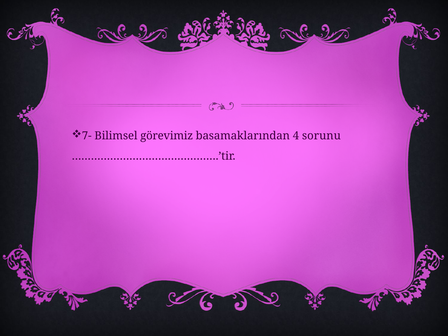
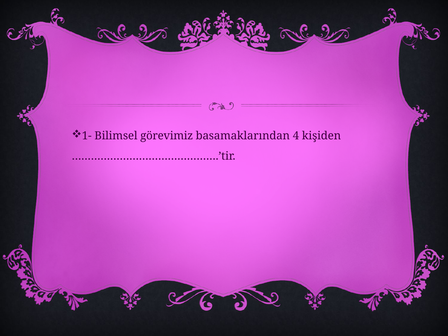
7-: 7- -> 1-
sorunu: sorunu -> kişiden
